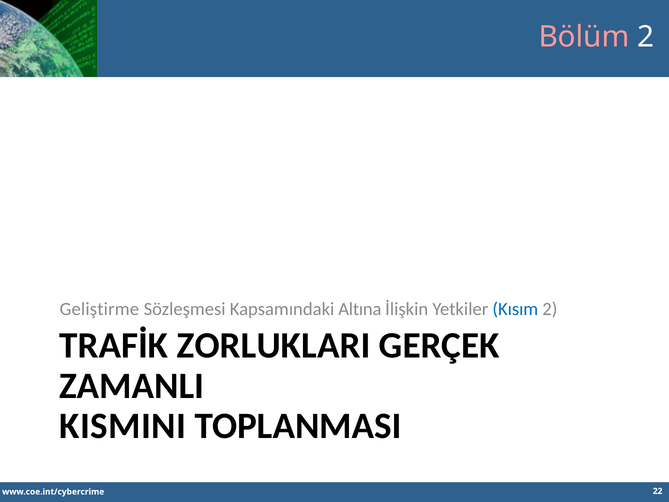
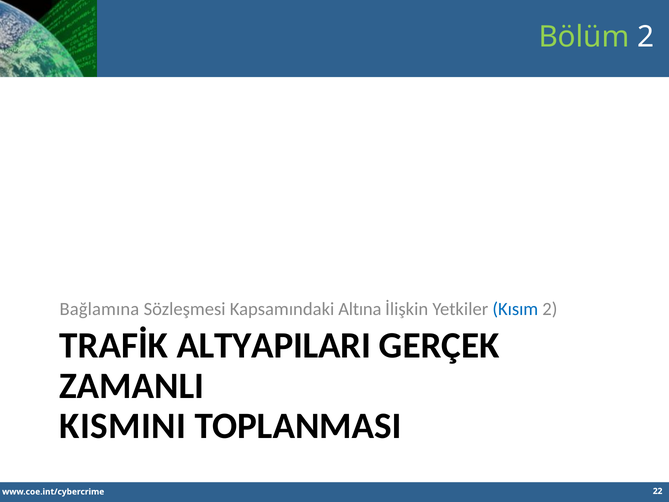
Bölüm colour: pink -> light green
Geliştirme: Geliştirme -> Bağlamına
ZORLUKLARI: ZORLUKLARI -> ALTYAPILARI
